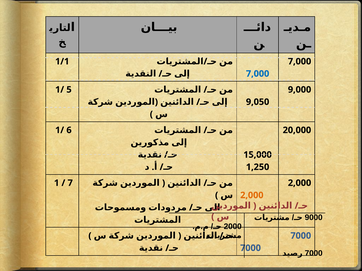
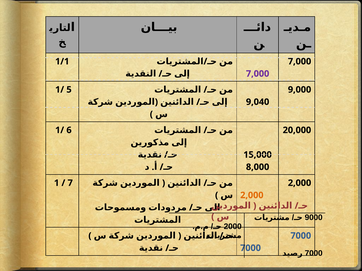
7,000 at (258, 74) colour: blue -> purple
9,050: 9,050 -> 9,040
1,250: 1,250 -> 8,000
